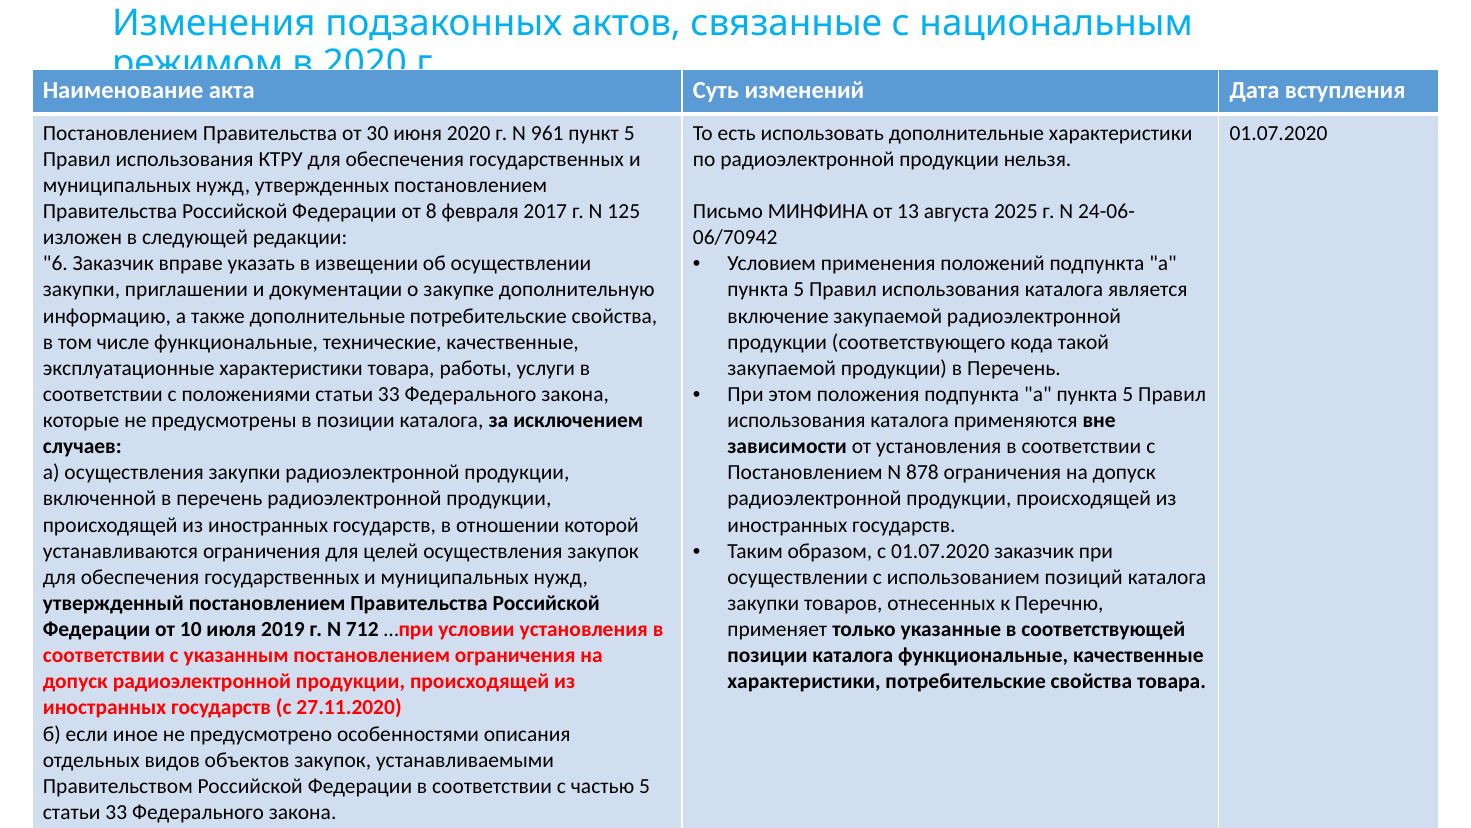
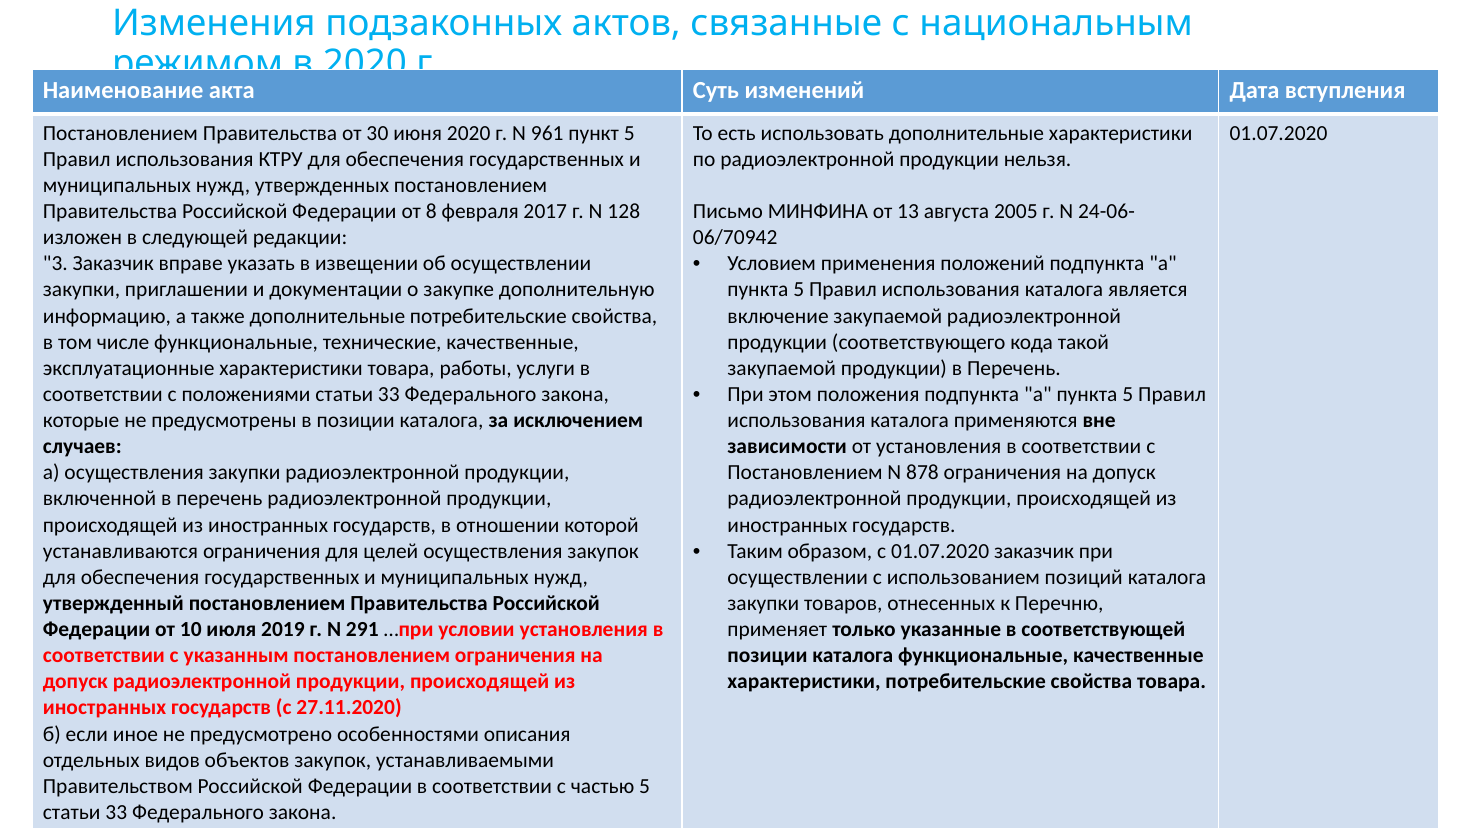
125: 125 -> 128
2025: 2025 -> 2005
6: 6 -> 3
712: 712 -> 291
